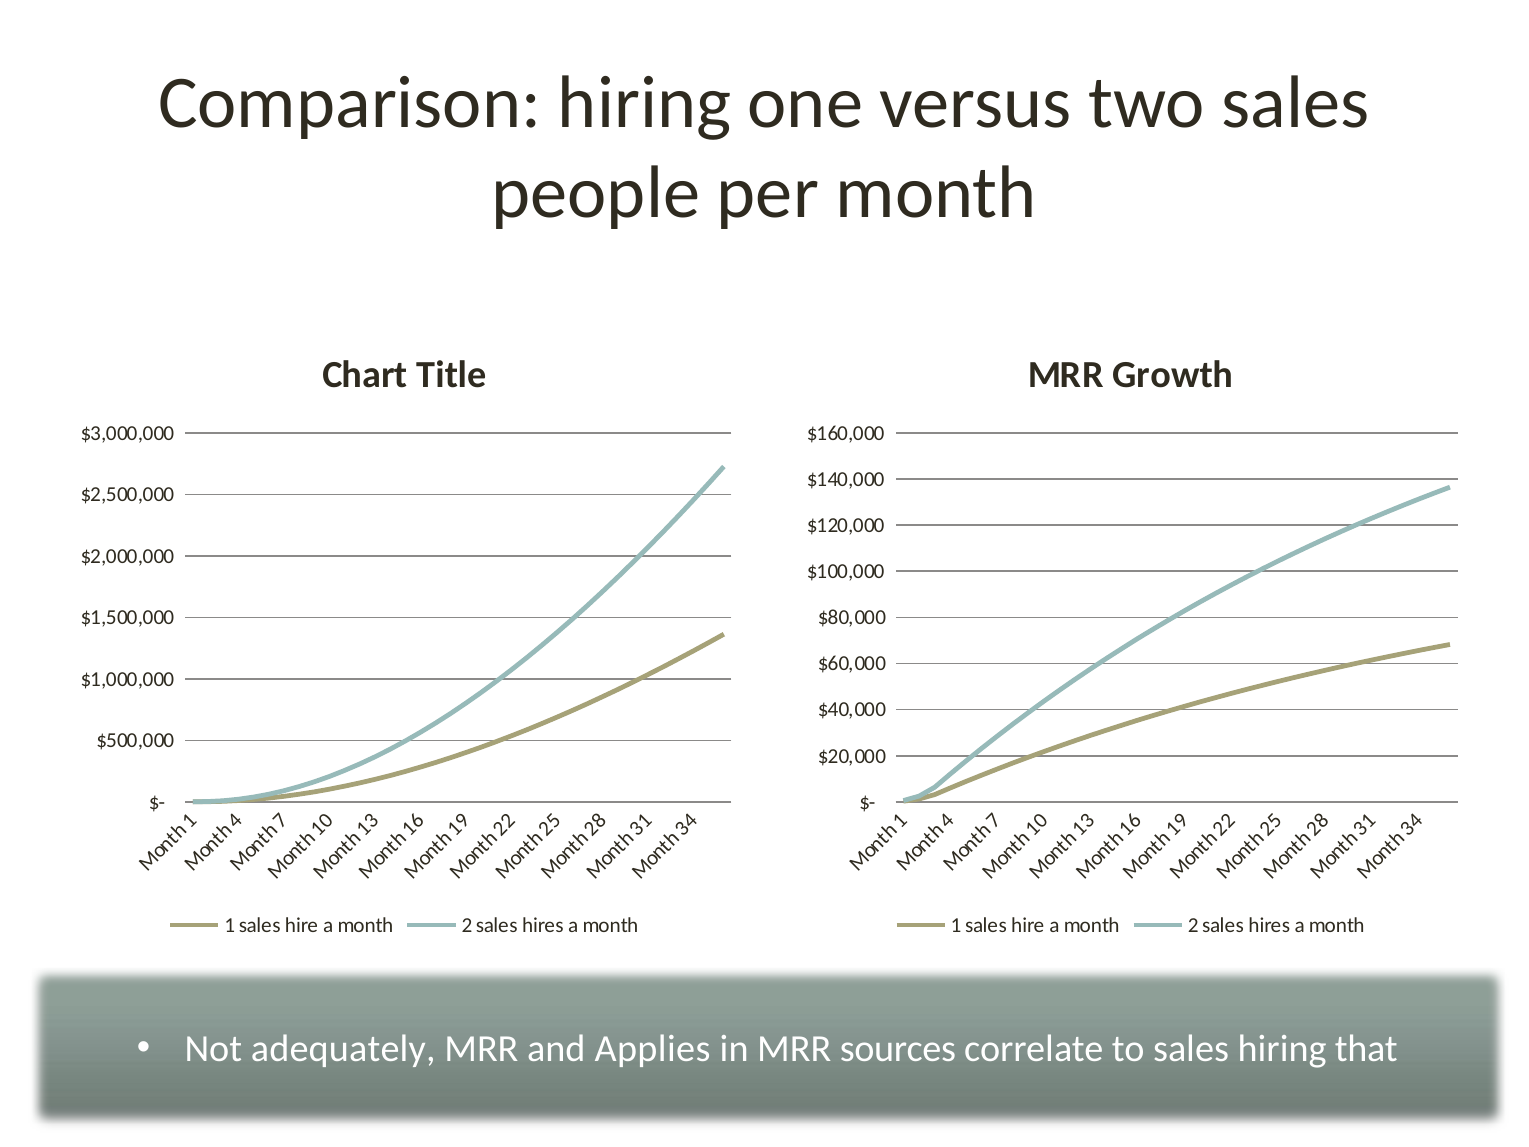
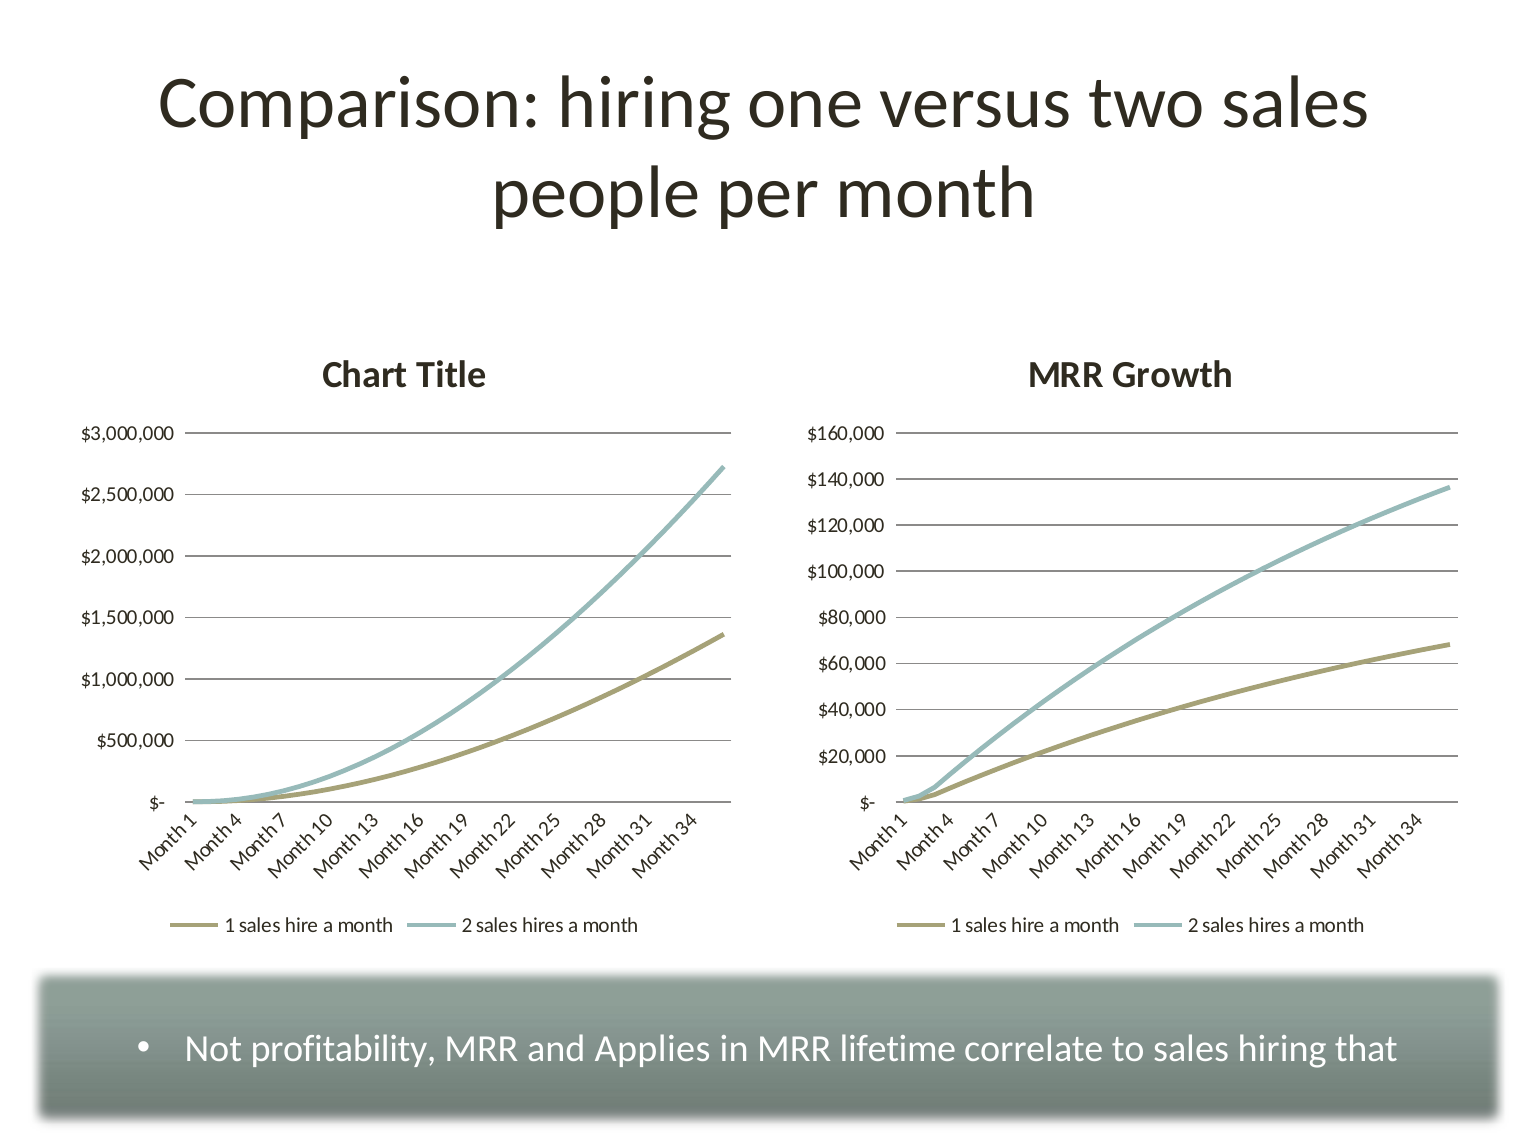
adequately: adequately -> profitability
sources: sources -> lifetime
